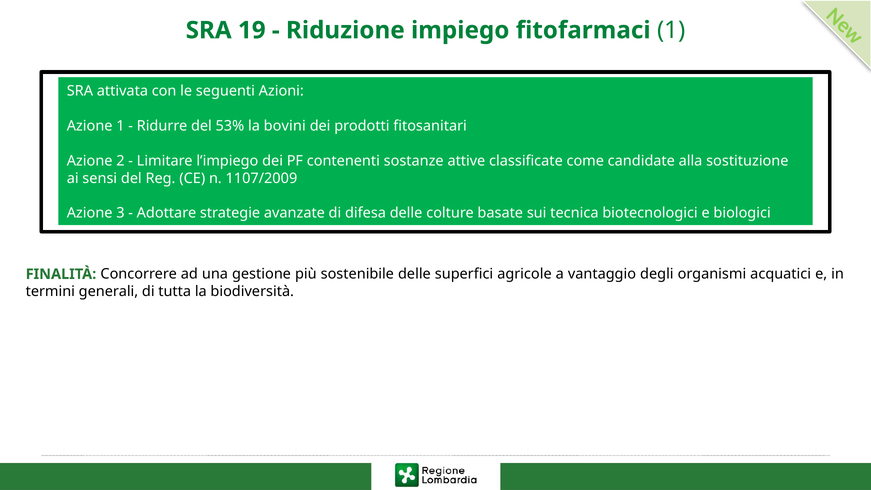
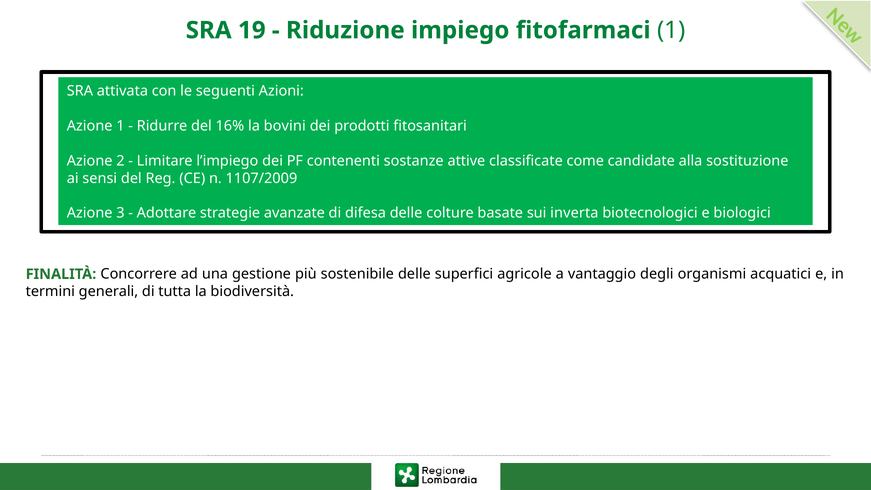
53%: 53% -> 16%
tecnica: tecnica -> inverta
